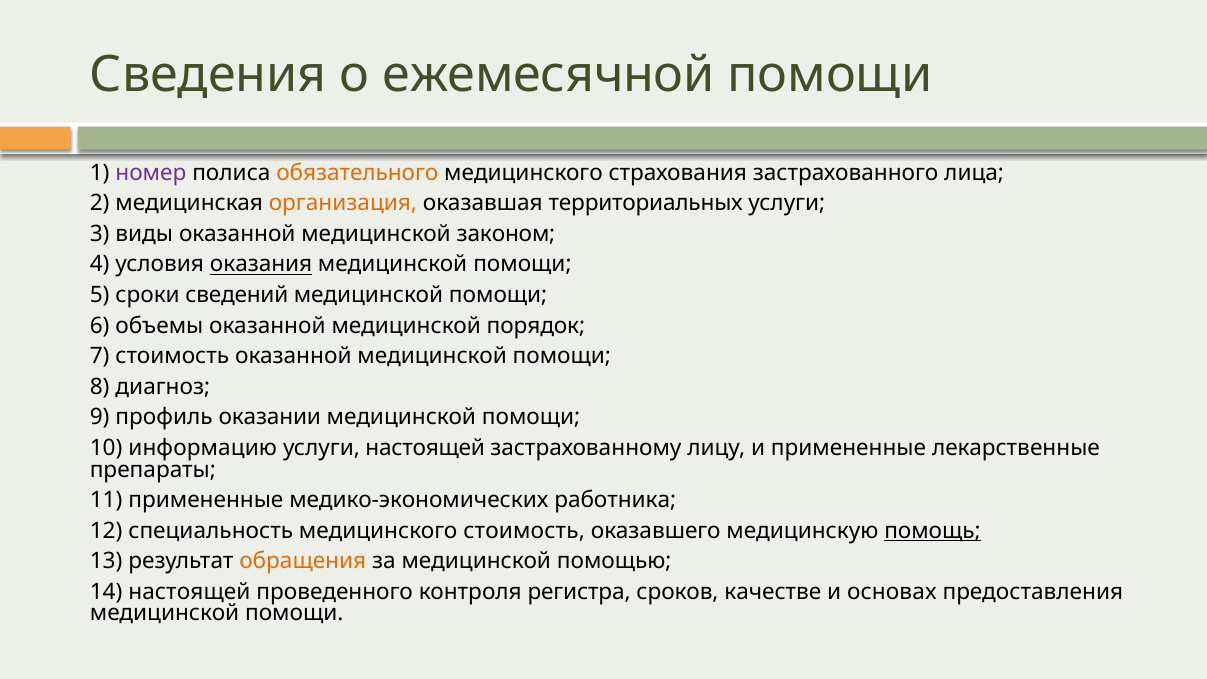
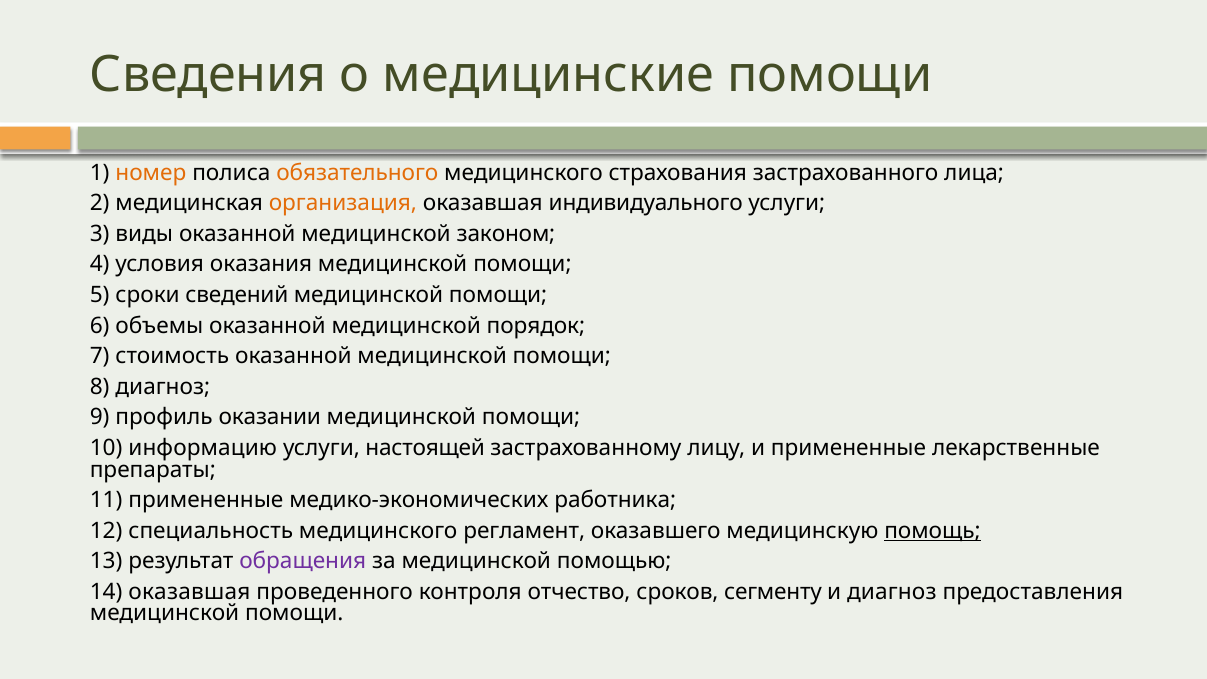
ежемесячной: ежемесячной -> медицинские
номер colour: purple -> orange
территориальных: территориальных -> индивидуального
оказания underline: present -> none
медицинского стоимость: стоимость -> регламент
обращения colour: orange -> purple
14 настоящей: настоящей -> оказавшая
регистра: регистра -> отчество
качестве: качестве -> сегменту
и основах: основах -> диагноз
